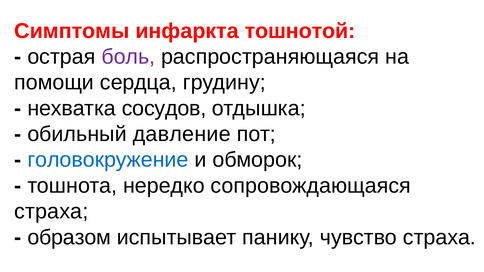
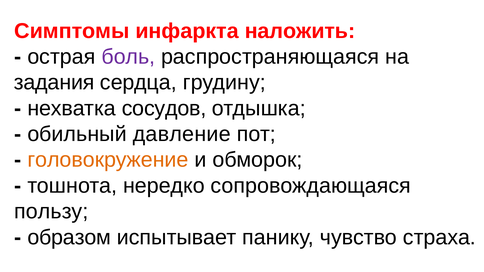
тошнотой: тошнотой -> наложить
помощи: помощи -> задания
головокружение colour: blue -> orange
страха at (51, 212): страха -> пользу
